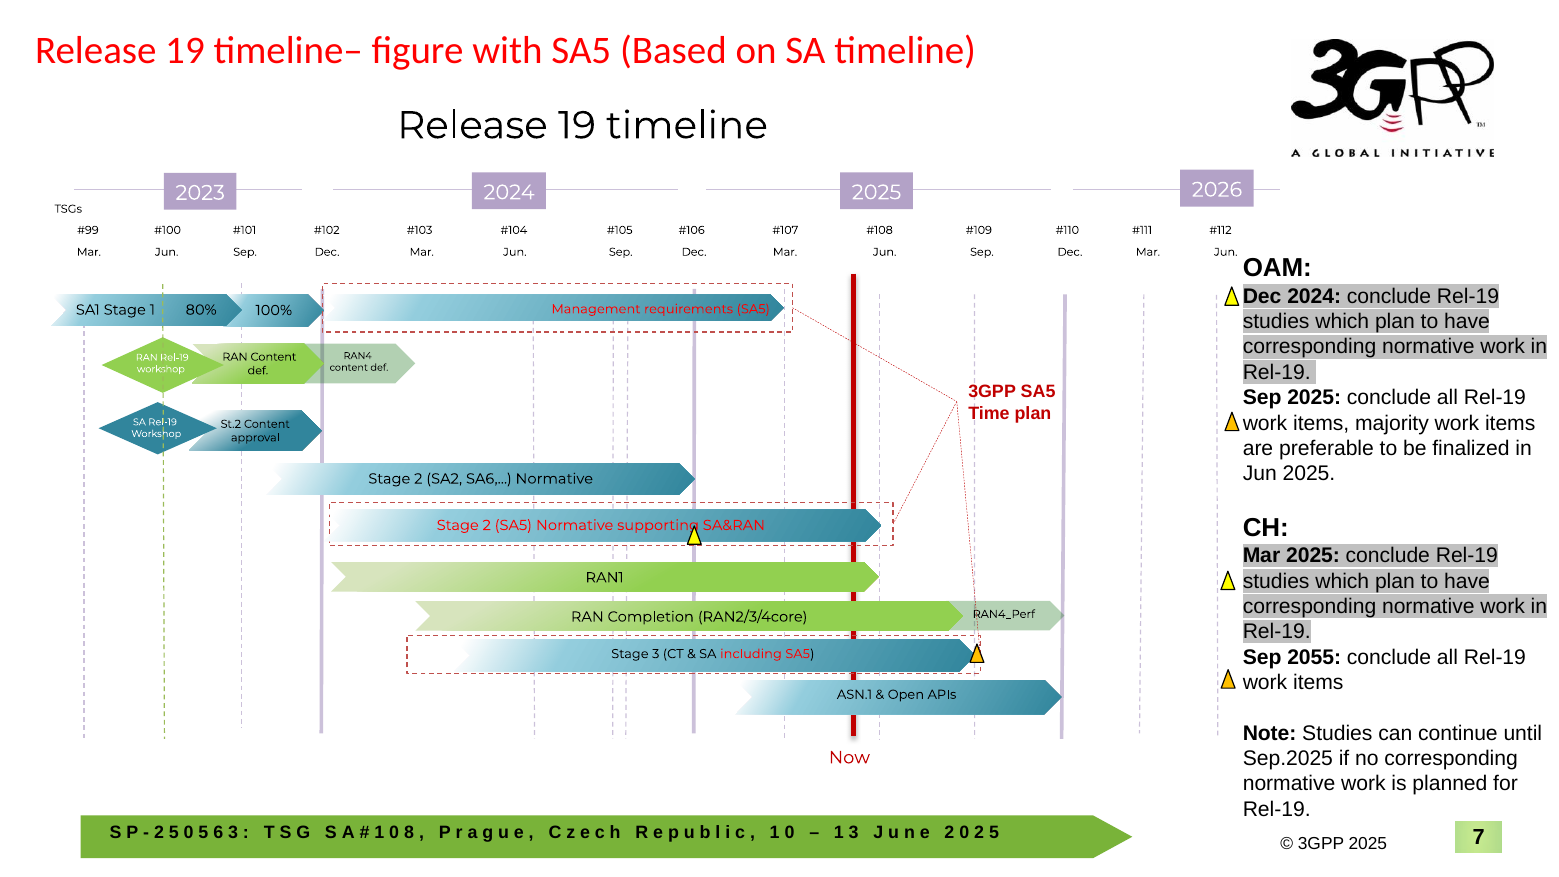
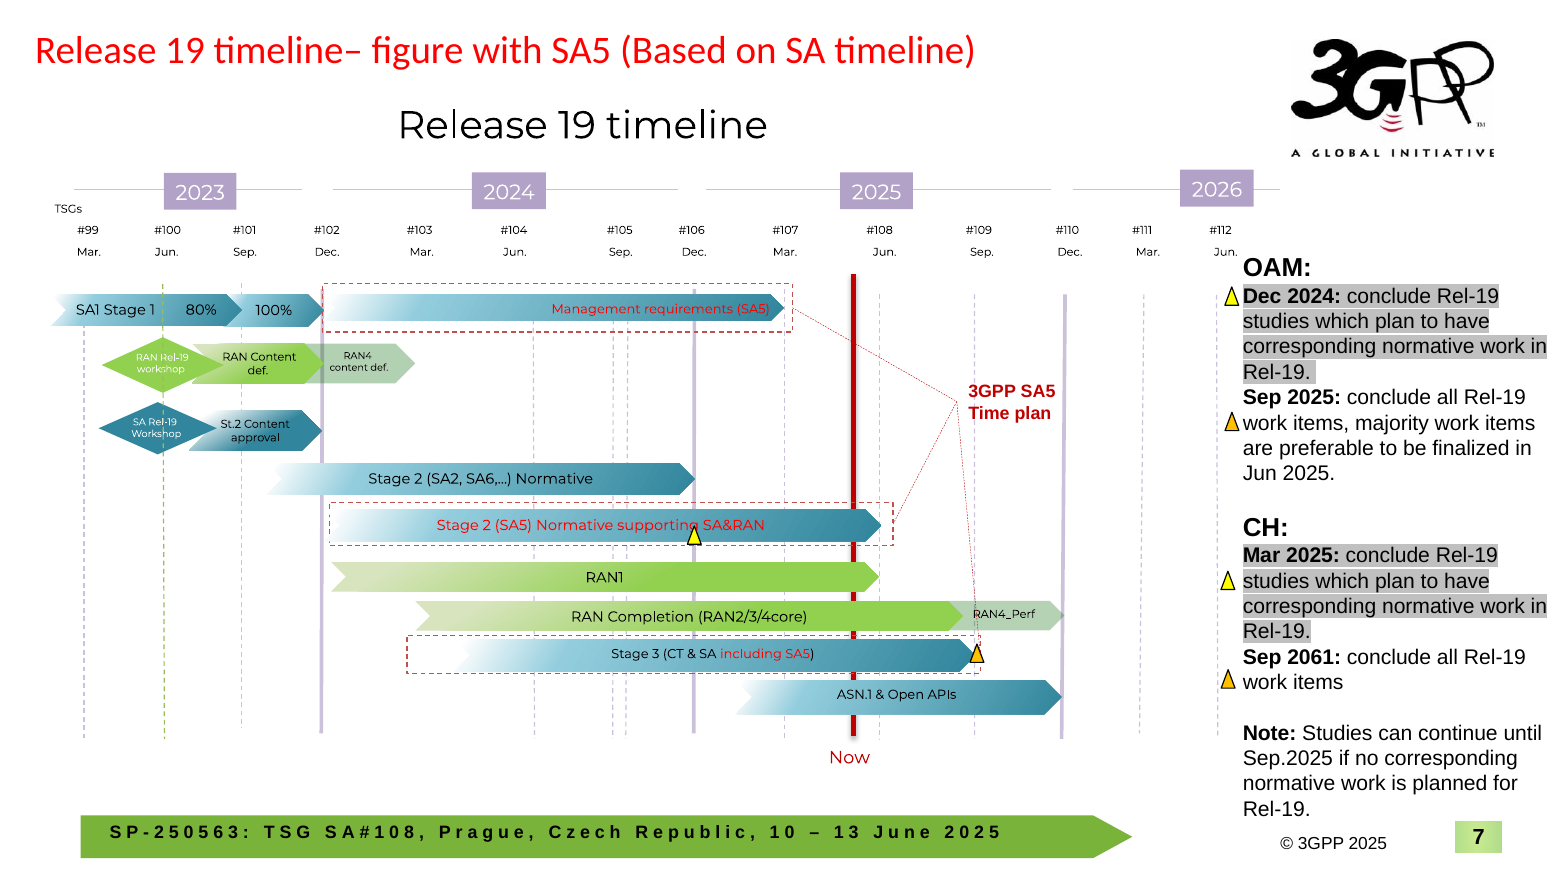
2055: 2055 -> 2061
